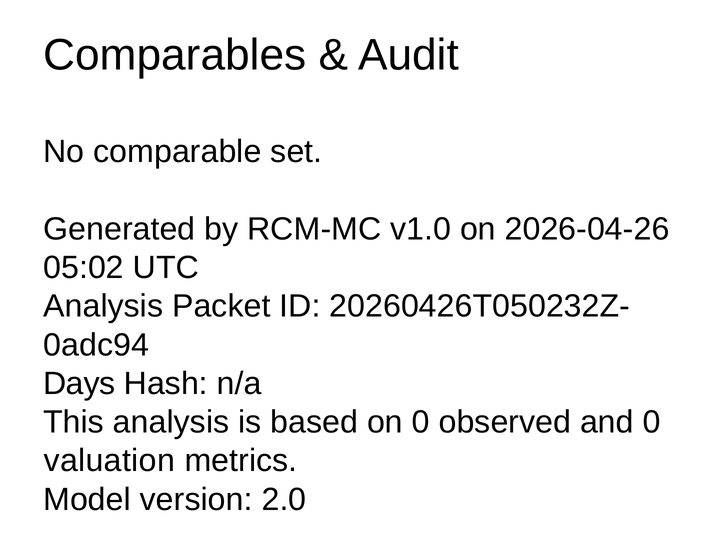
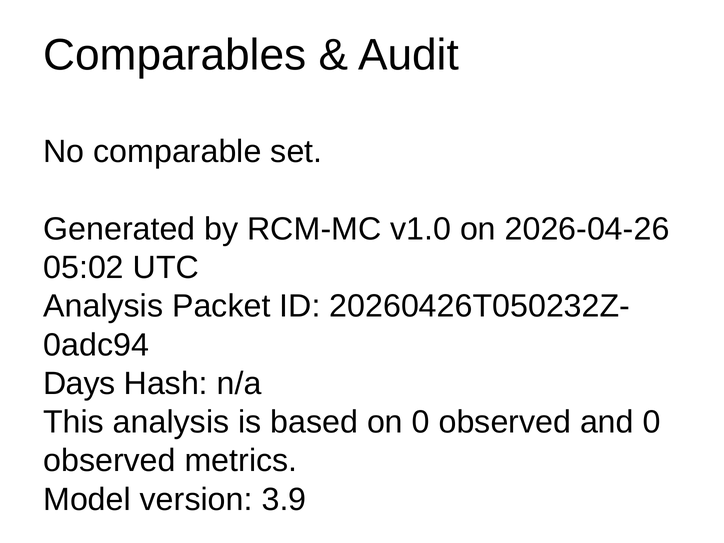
valuation at (109, 461): valuation -> observed
2.0: 2.0 -> 3.9
